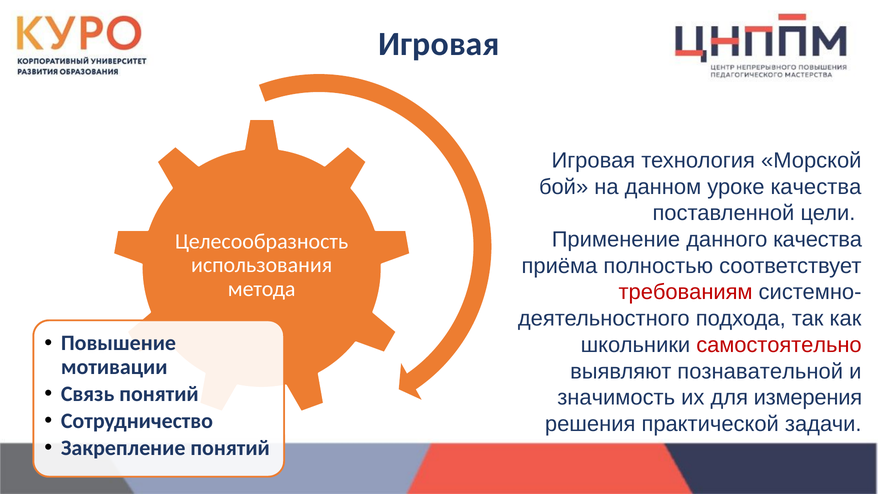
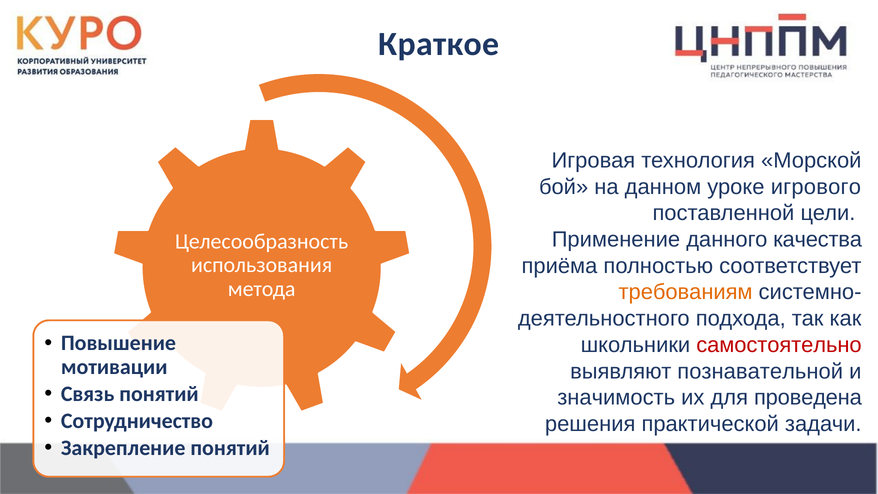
Игровая at (439, 44): Игровая -> Краткое
уроке качества: качества -> игрового
требованиям colour: red -> orange
измерения: измерения -> проведена
